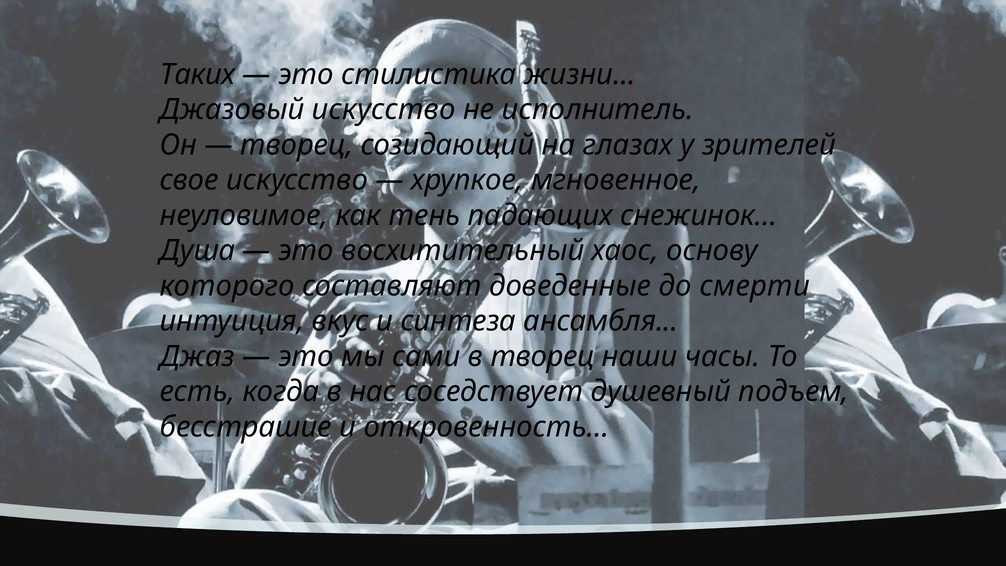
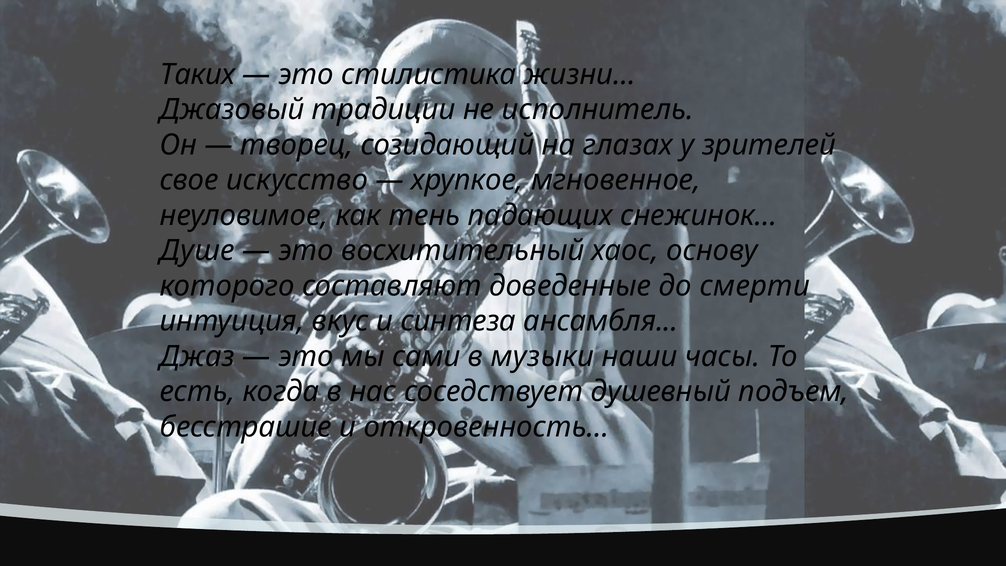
Джазовый искусство: искусство -> традиции
Душа: Душа -> Душе
в творец: творец -> музыки
